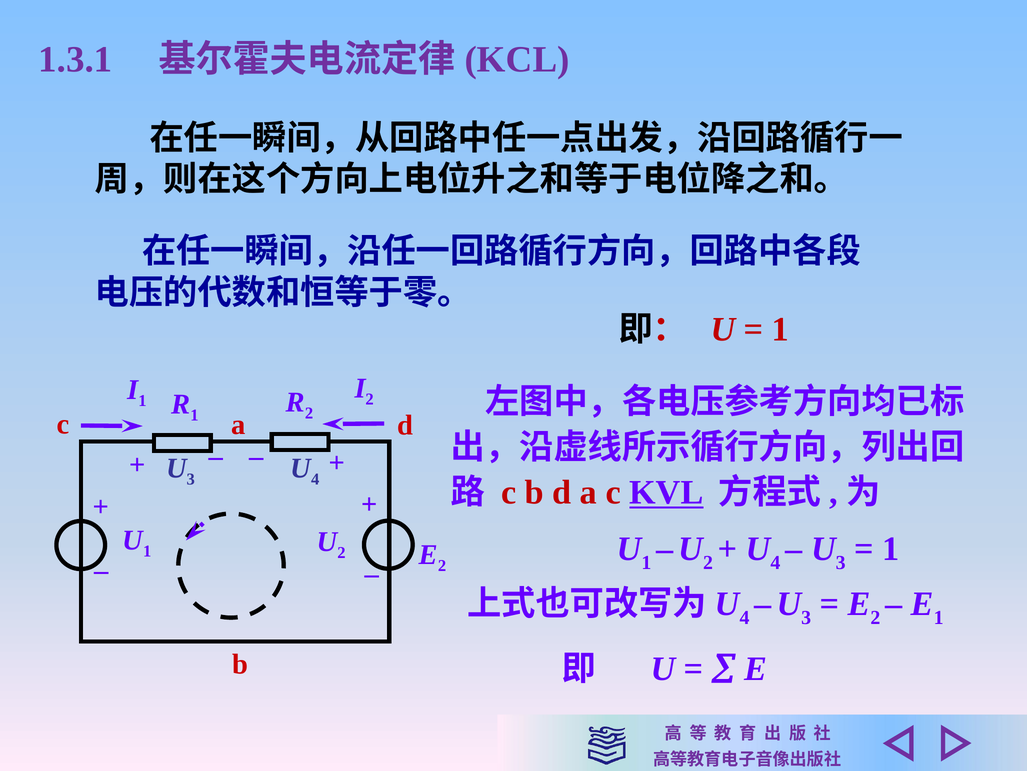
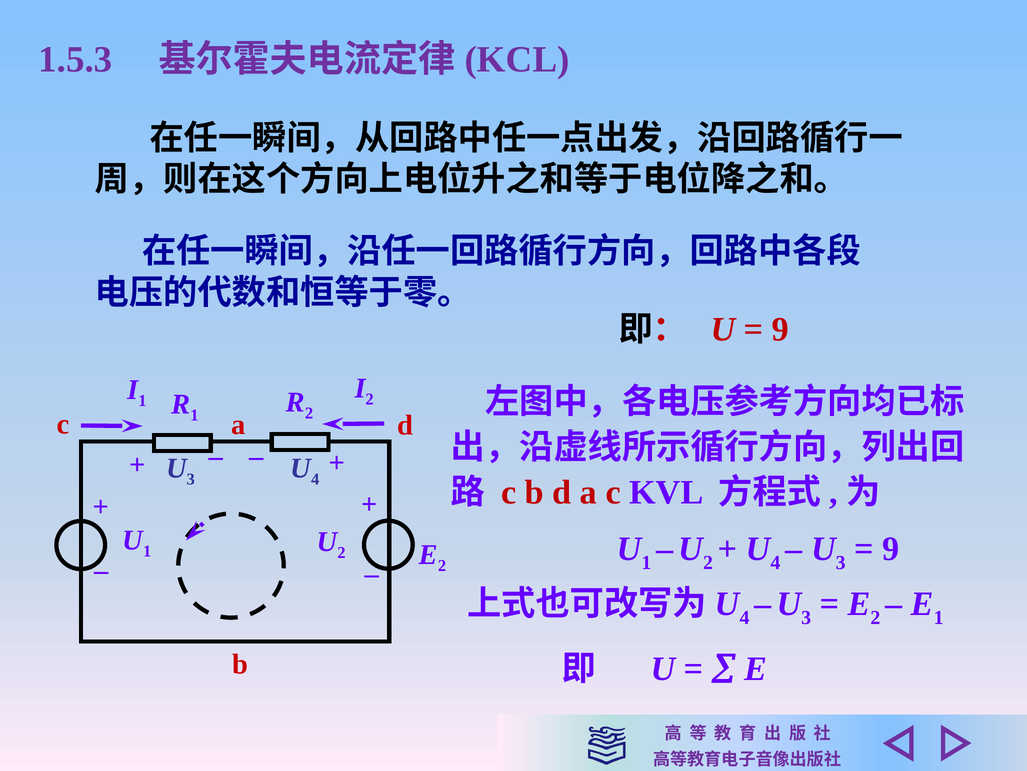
1.3.1: 1.3.1 -> 1.5.3
1 at (780, 329): 1 -> 9
KVL underline: present -> none
1 at (891, 549): 1 -> 9
